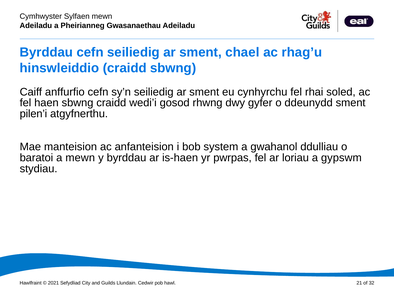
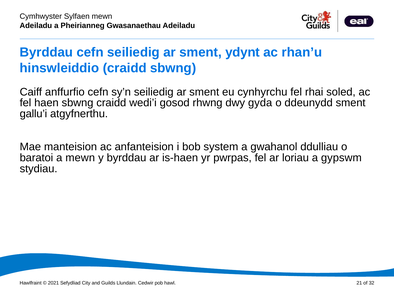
chael: chael -> ydynt
rhag’u: rhag’u -> rhan’u
gyfer: gyfer -> gyda
pilen’i: pilen’i -> gallu’i
